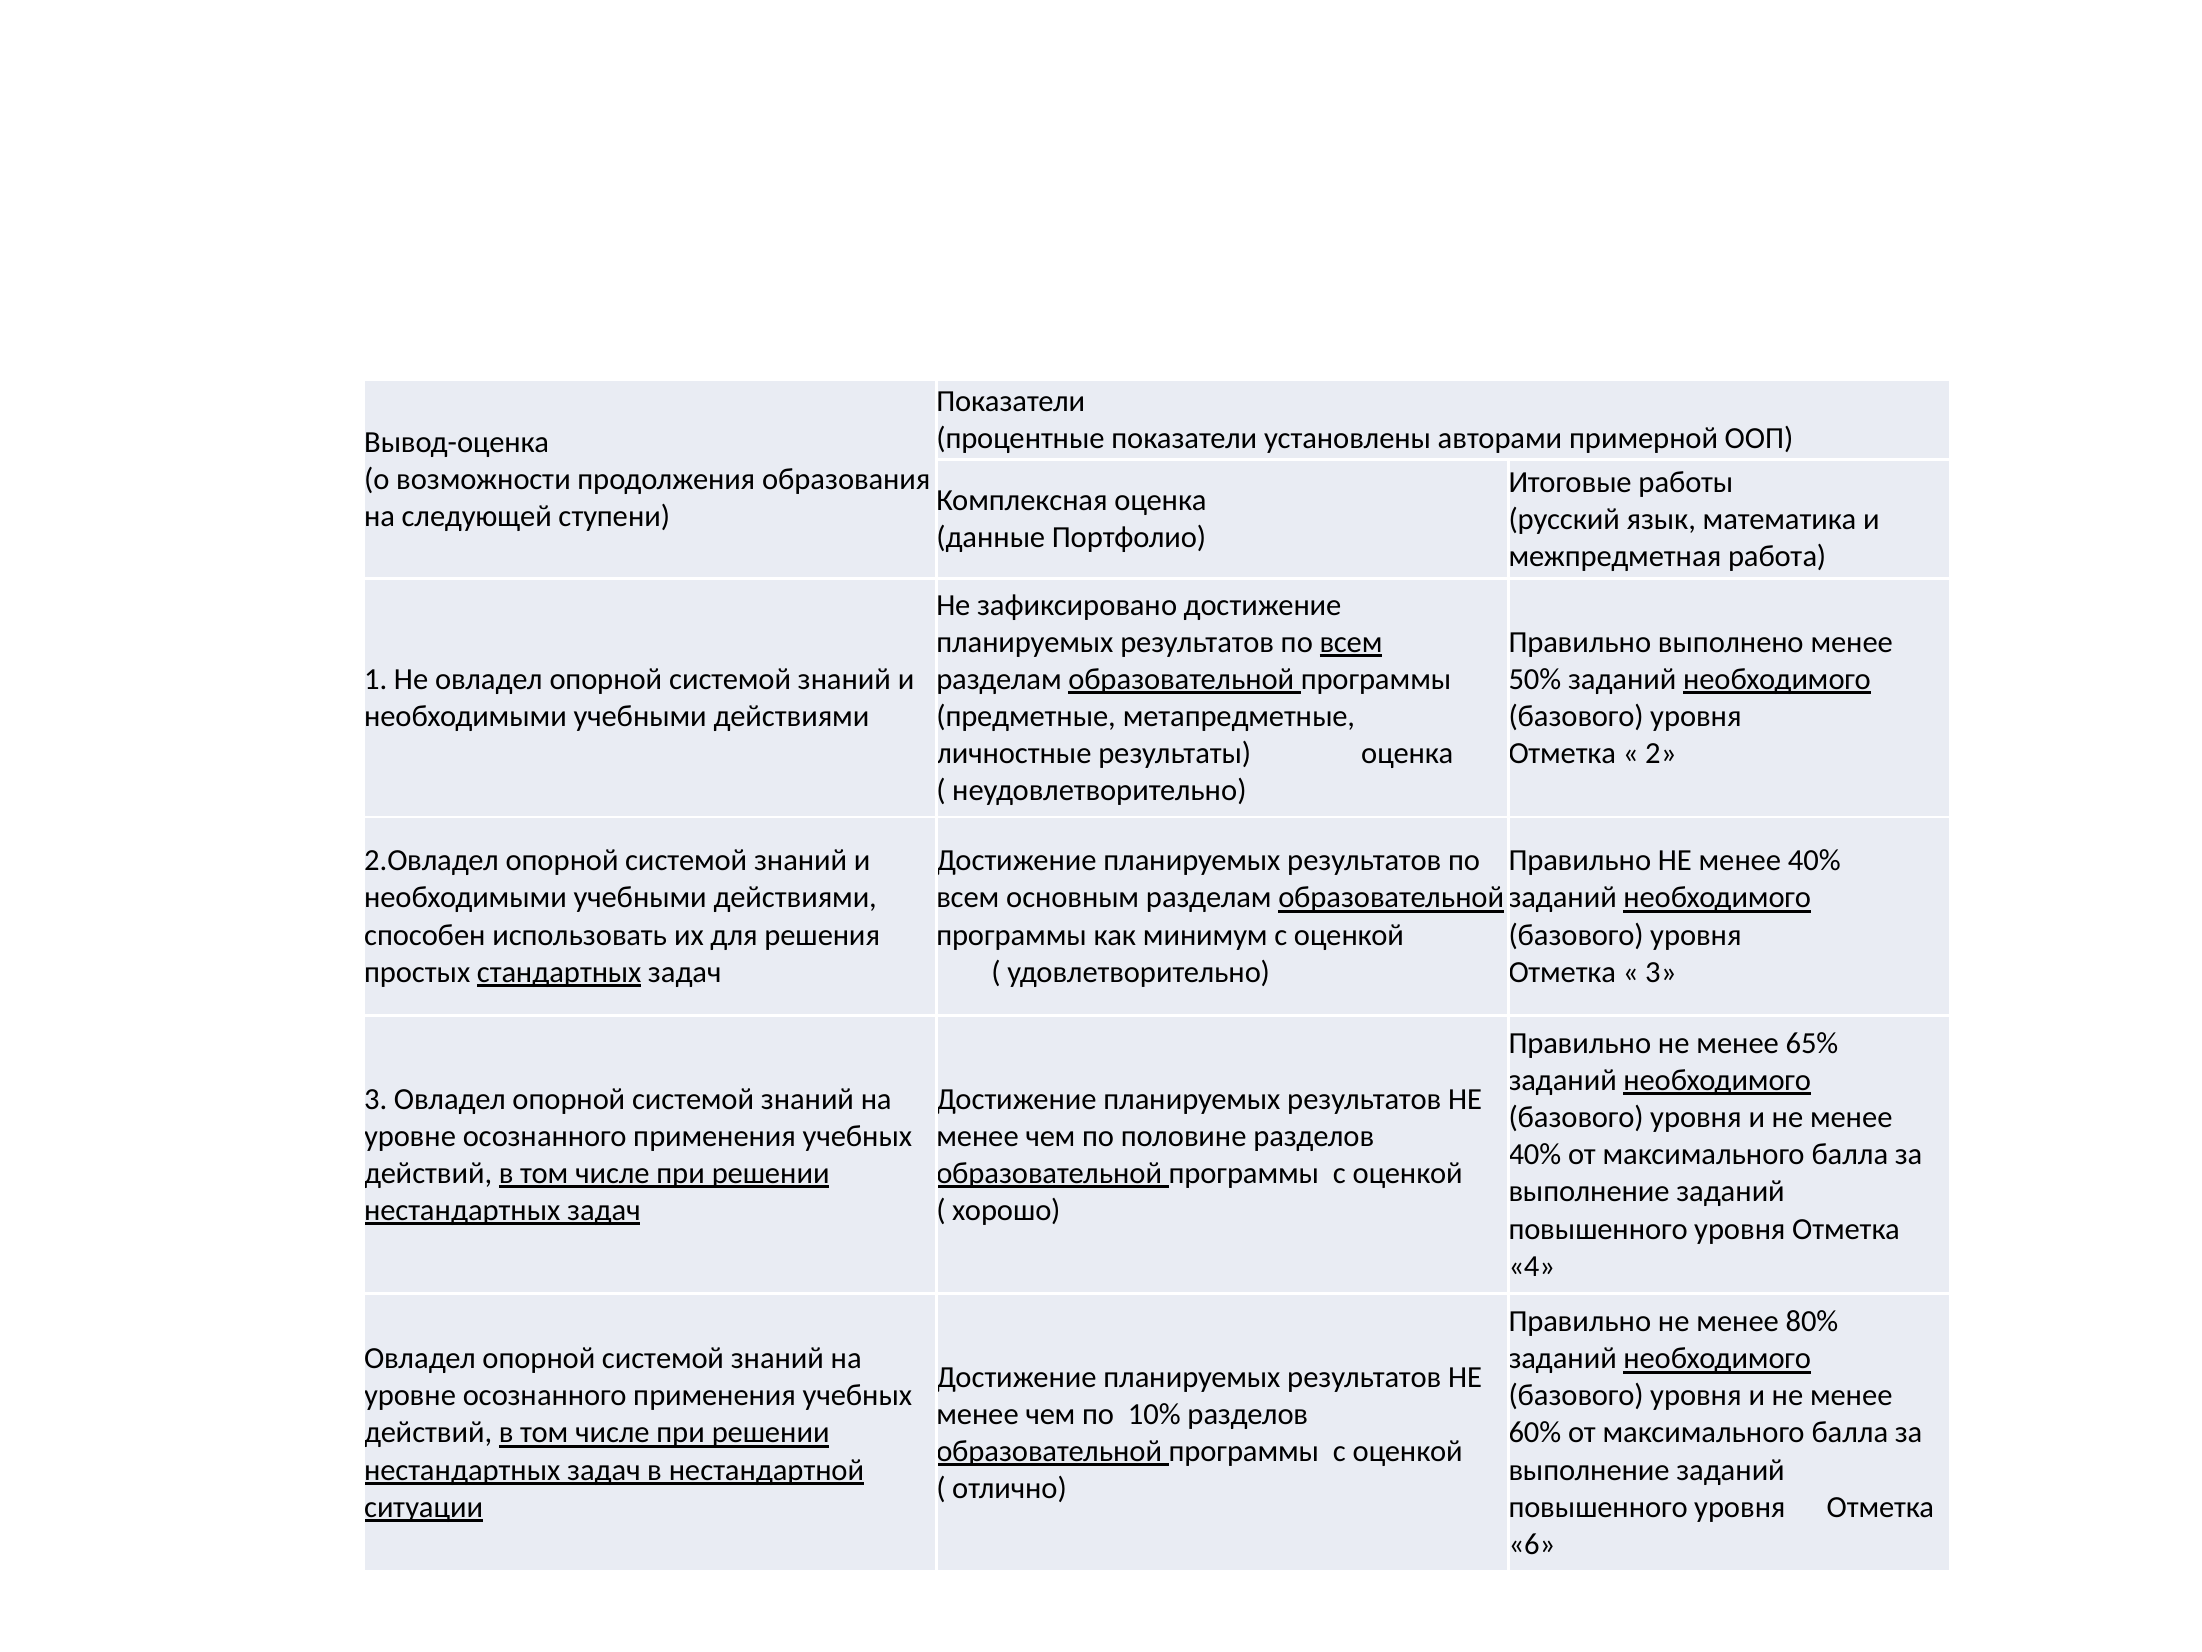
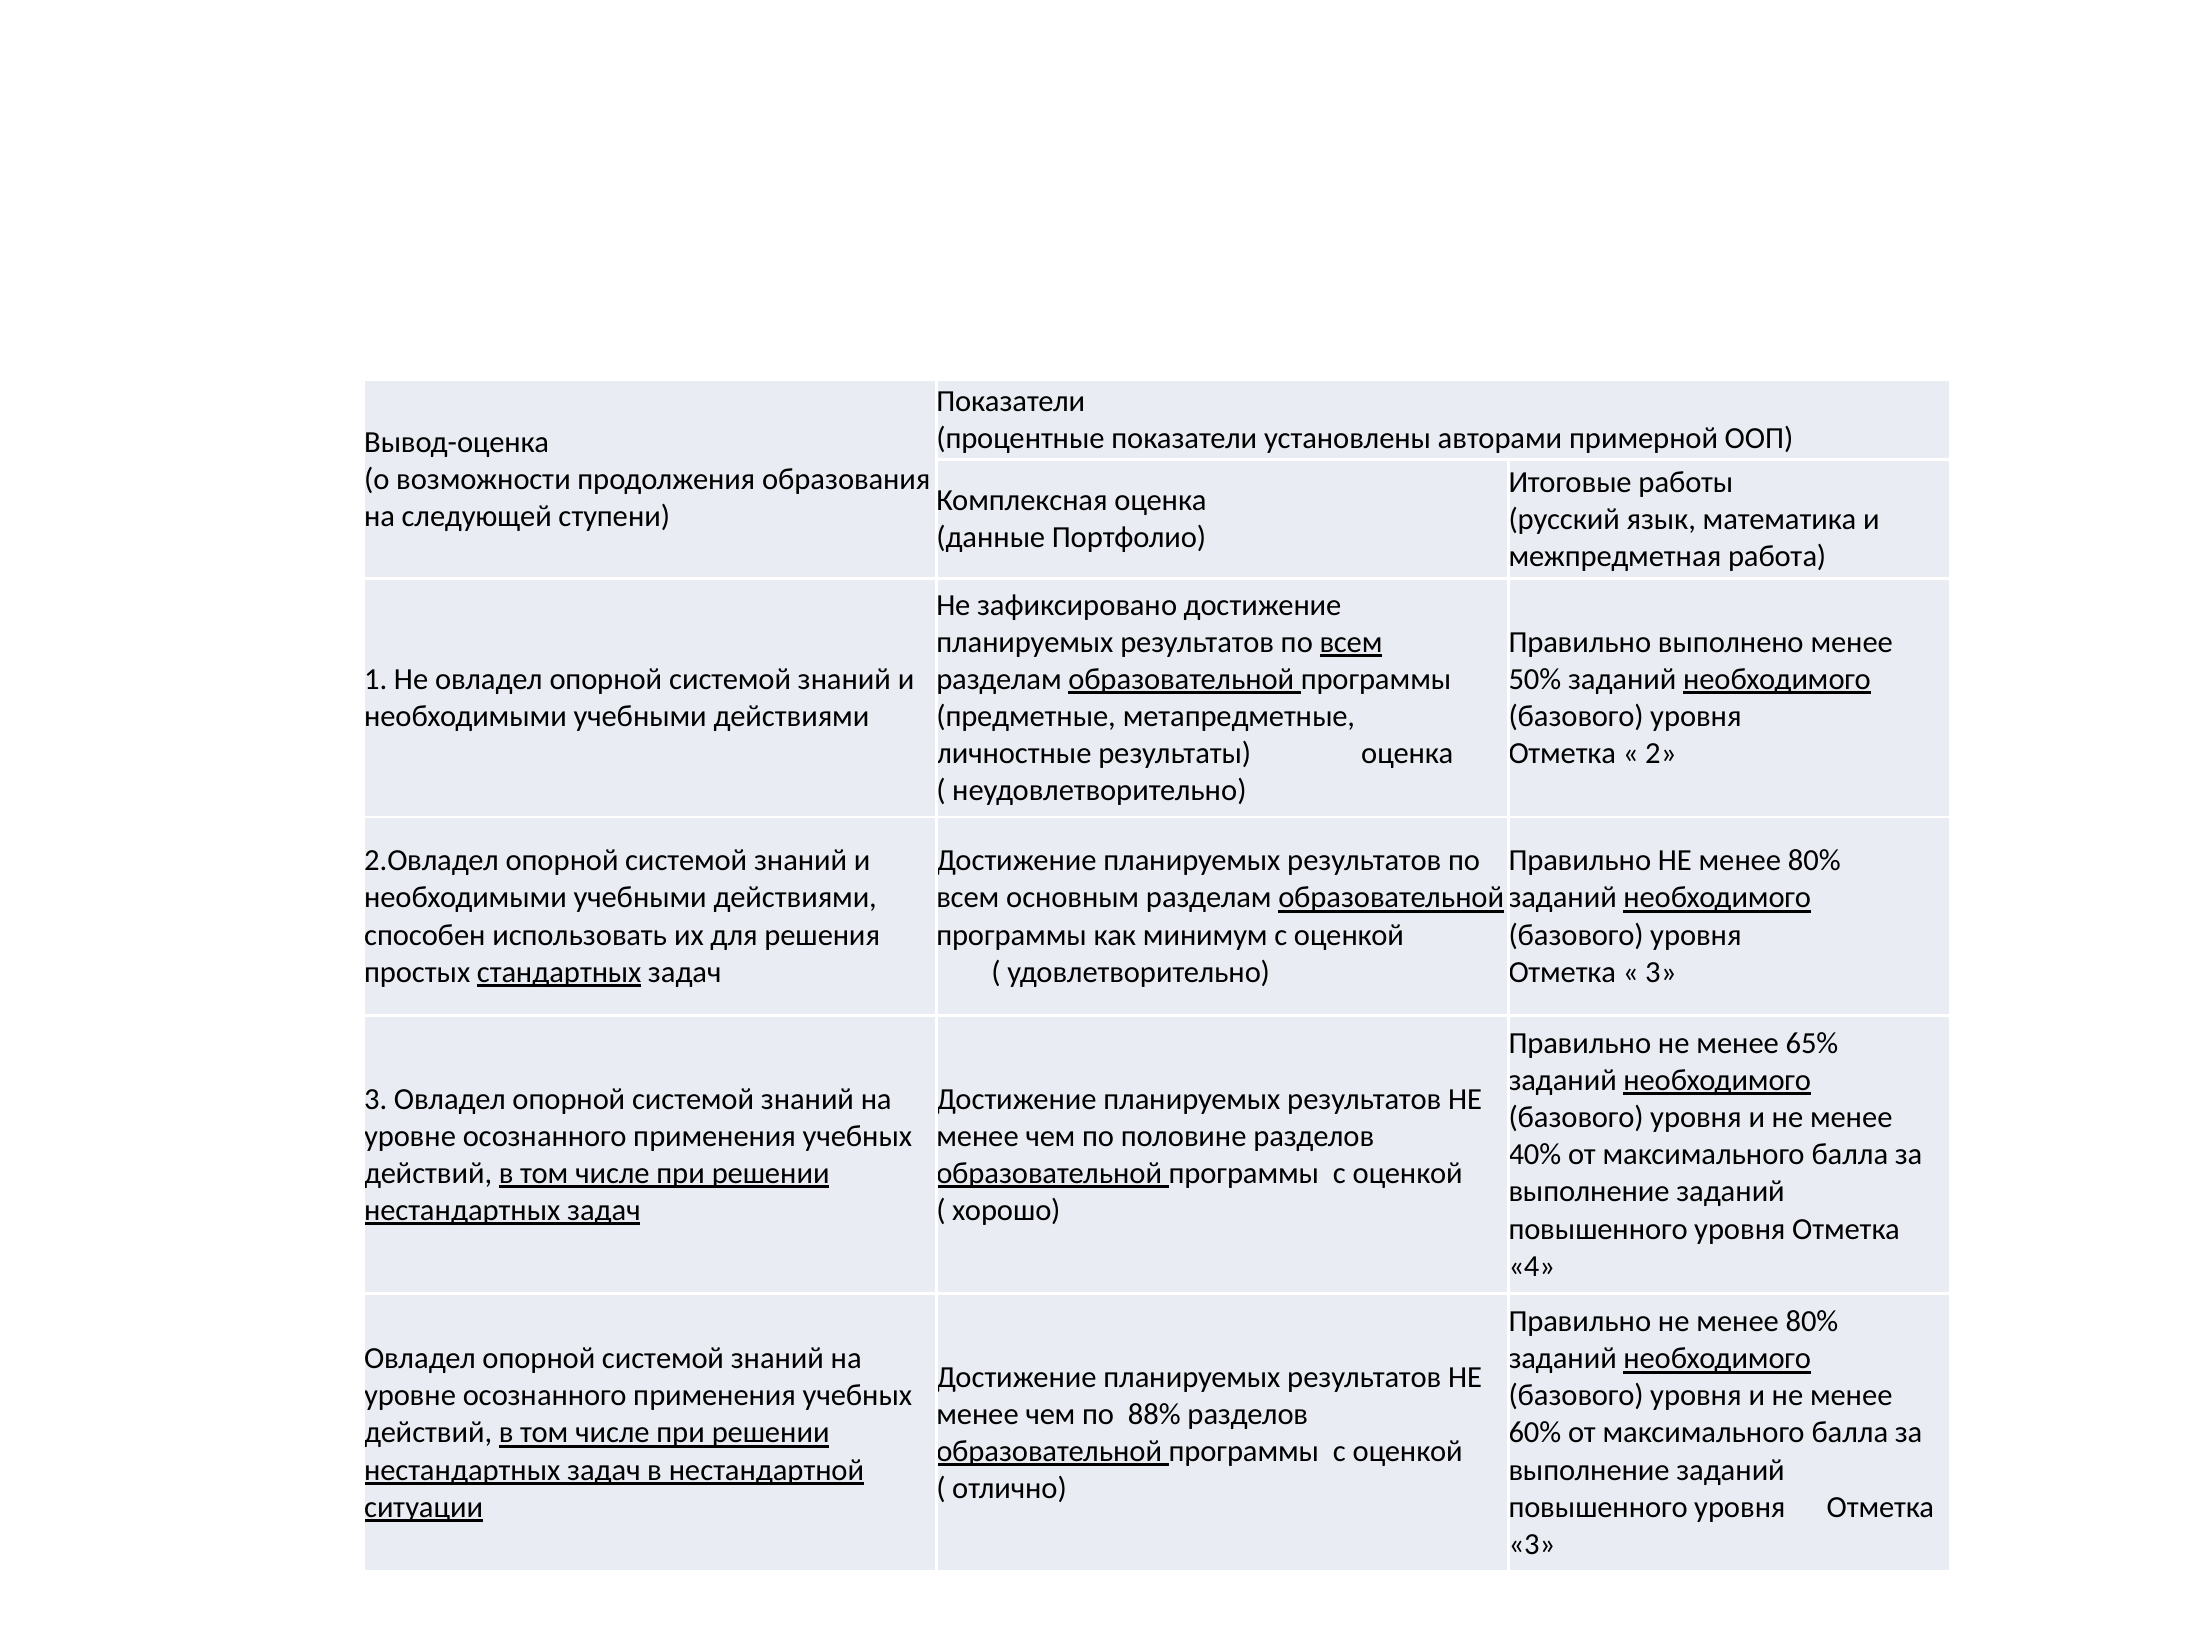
40% at (1814, 860): 40% -> 80%
10%: 10% -> 88%
6 at (1532, 1544): 6 -> 3
